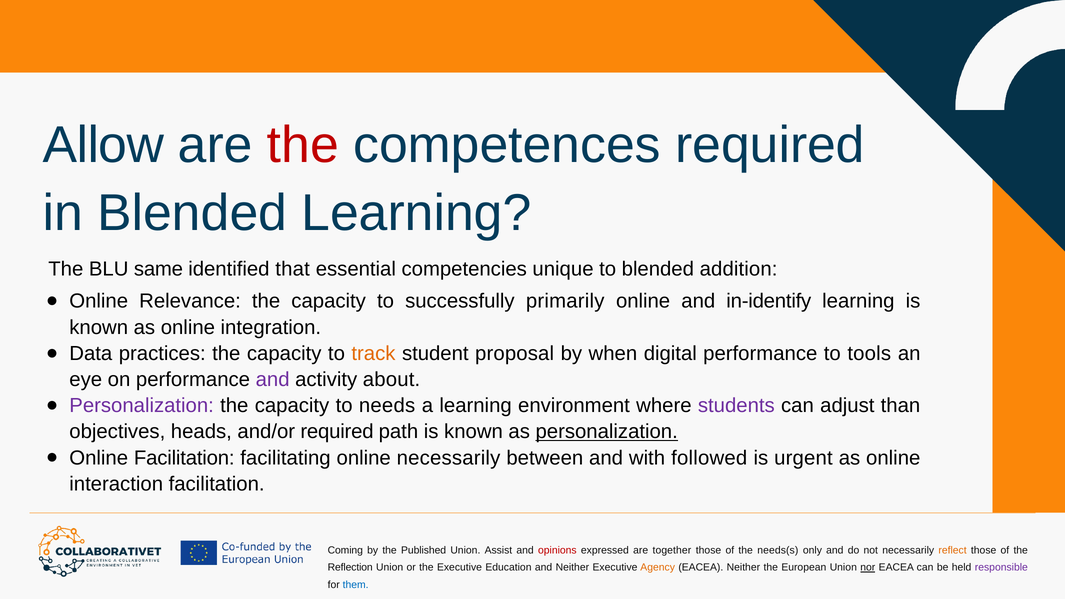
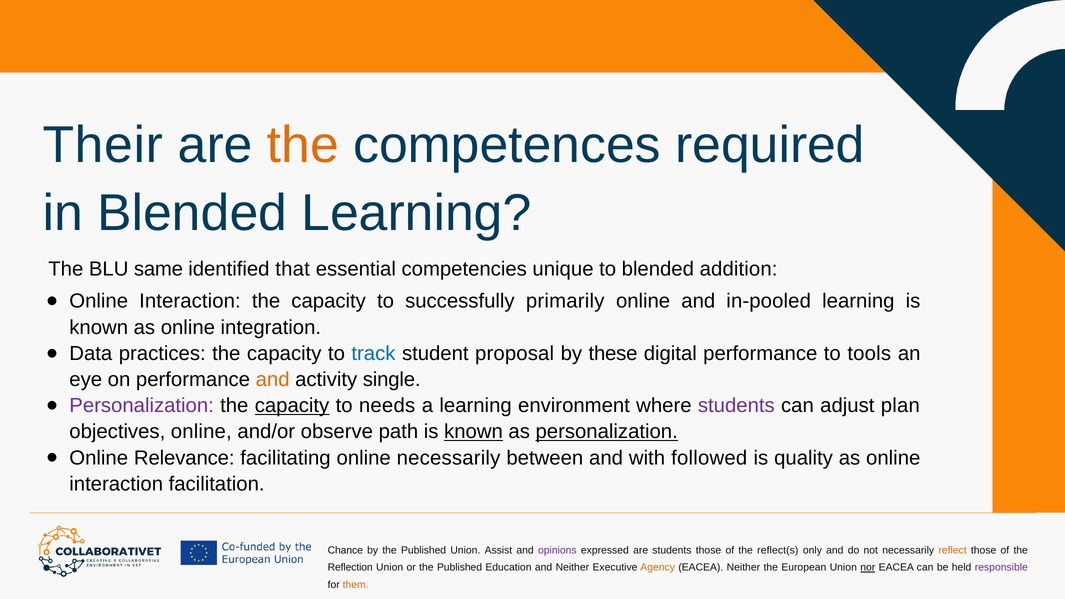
Allow: Allow -> Their
the at (303, 145) colour: red -> orange
Relevance at (190, 301): Relevance -> Interaction
in-identify: in-identify -> in-pooled
track colour: orange -> blue
when: when -> these
and at (273, 380) colour: purple -> orange
about: about -> single
capacity at (292, 406) underline: none -> present
than: than -> plan
objectives heads: heads -> online
and/or required: required -> observe
known at (473, 432) underline: none -> present
Online Facilitation: Facilitation -> Relevance
urgent: urgent -> quality
Coming: Coming -> Chance
opinions colour: red -> purple
are together: together -> students
needs(s: needs(s -> reflect(s
or the Executive: Executive -> Published
them colour: blue -> orange
